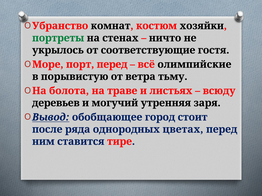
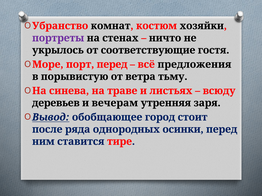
портреты colour: green -> purple
олимпийские: олимпийские -> предложения
болота: болота -> синева
могучий: могучий -> вечерам
цветах: цветах -> осинки
